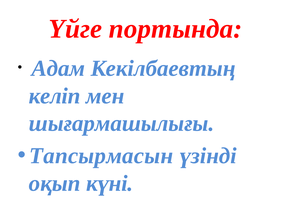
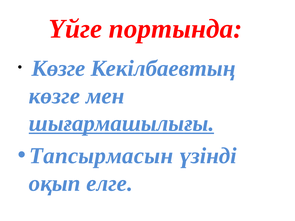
Адам at (58, 68): Адам -> Көзге
келіп at (55, 96): келіп -> көзге
шығармашылығы underline: none -> present
күні: күні -> елге
